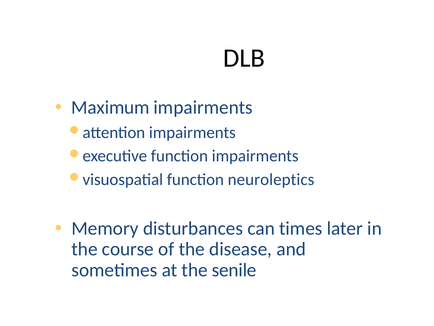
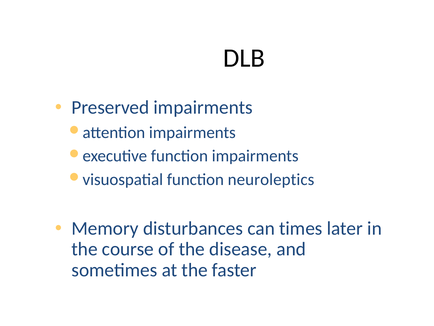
Maximum: Maximum -> Preserved
senile: senile -> faster
